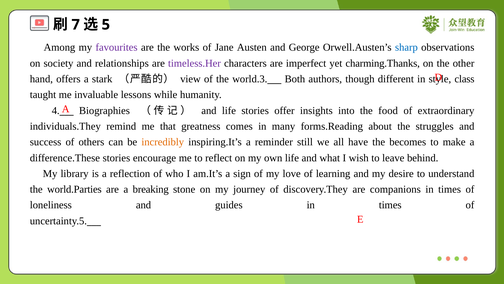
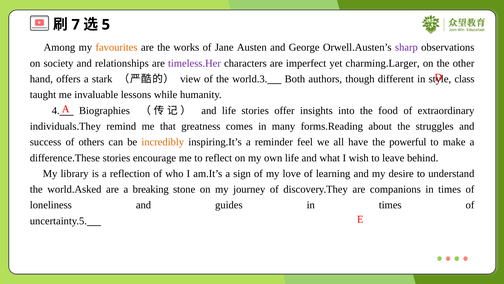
favourites colour: purple -> orange
sharp colour: blue -> purple
charming.Thanks: charming.Thanks -> charming.Larger
still: still -> feel
becomes: becomes -> powerful
world.Parties: world.Parties -> world.Asked
